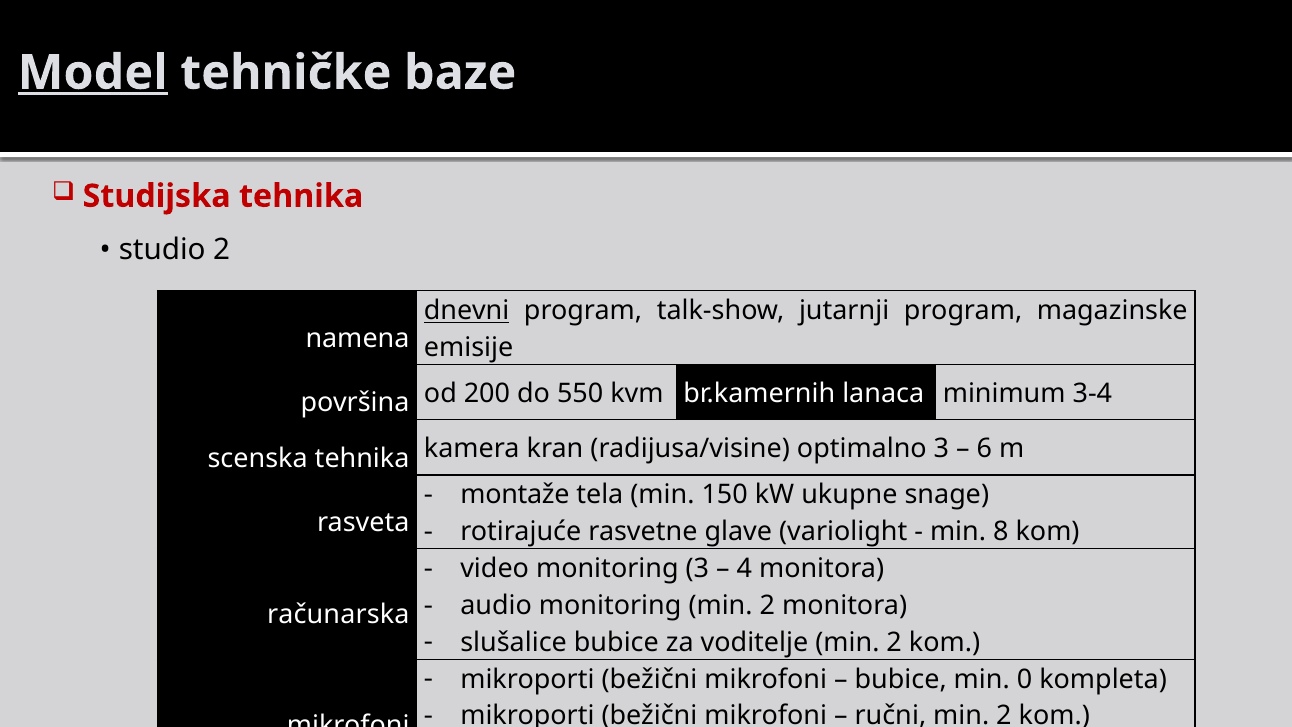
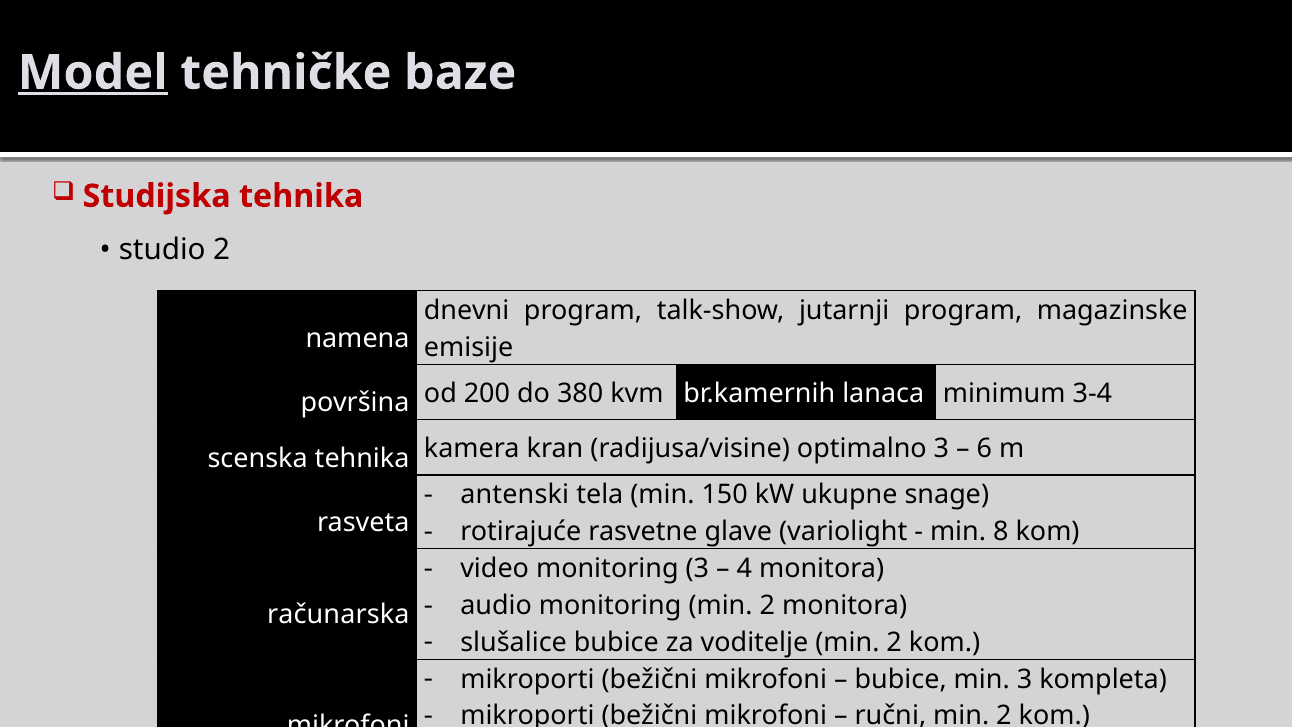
dnevni underline: present -> none
550: 550 -> 380
montaže: montaže -> antenski
min 0: 0 -> 3
